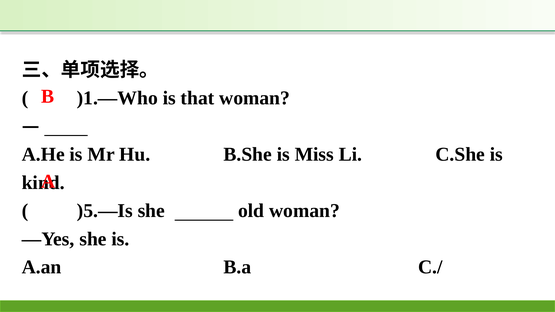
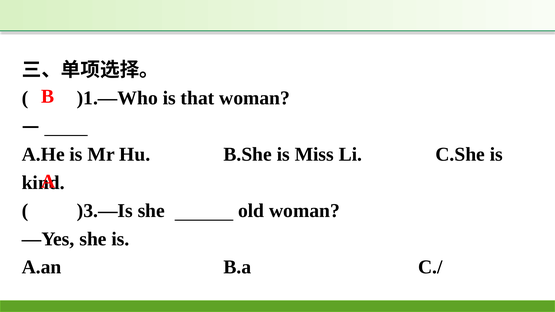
)5.—Is: )5.—Is -> )3.—Is
